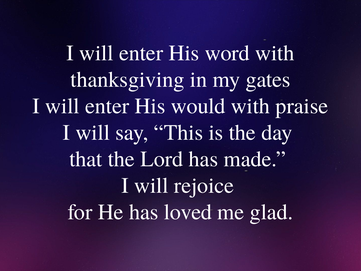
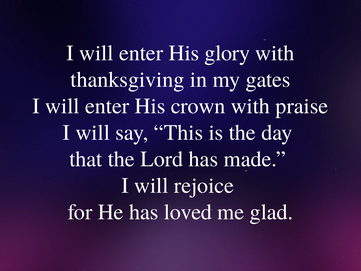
word: word -> glory
would: would -> crown
